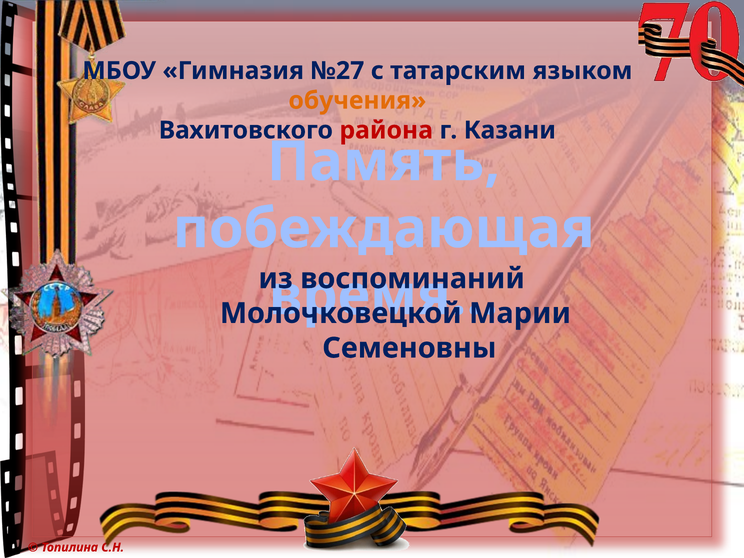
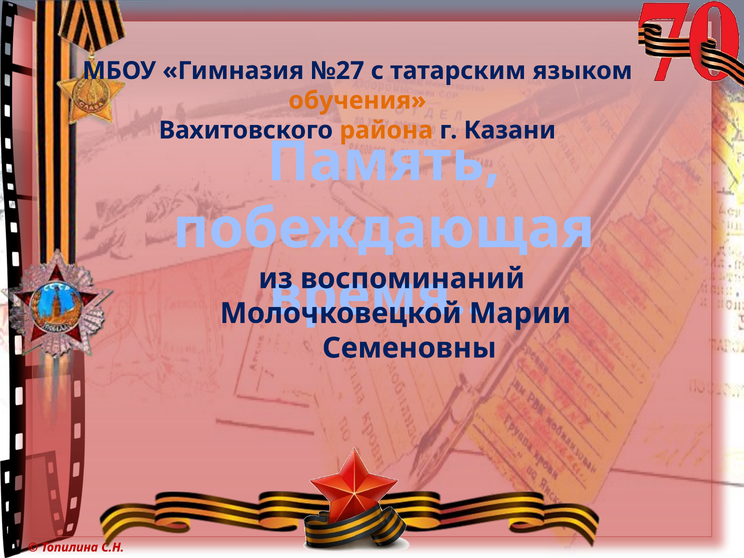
района colour: red -> orange
